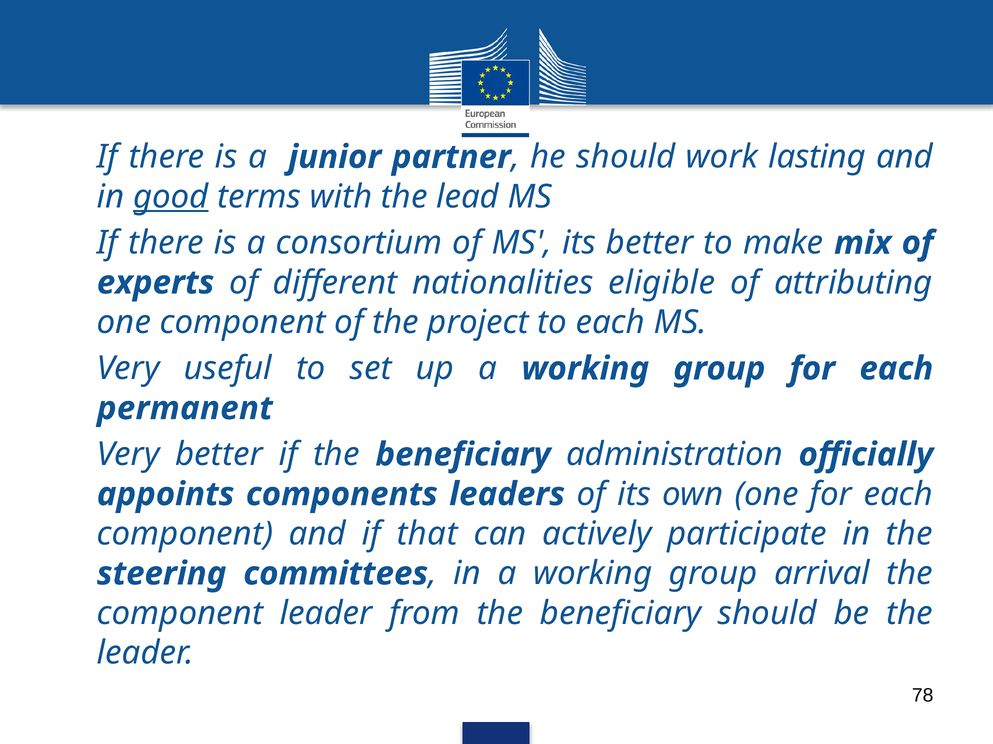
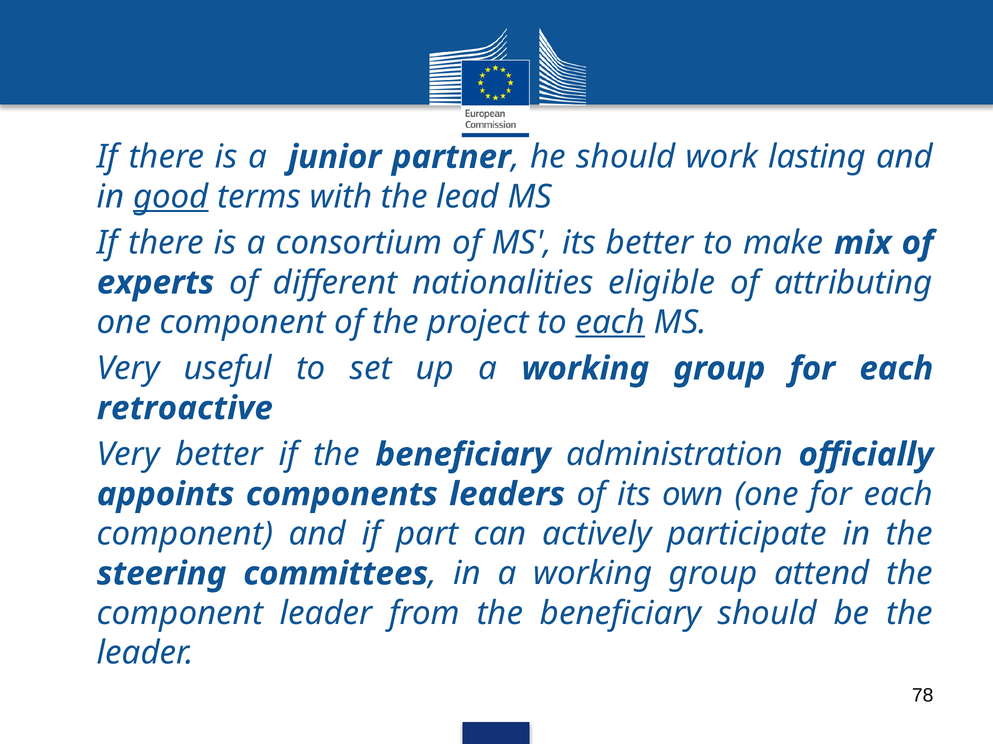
each at (610, 323) underline: none -> present
permanent: permanent -> retroactive
that: that -> part
arrival: arrival -> attend
